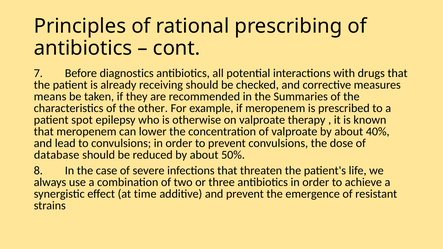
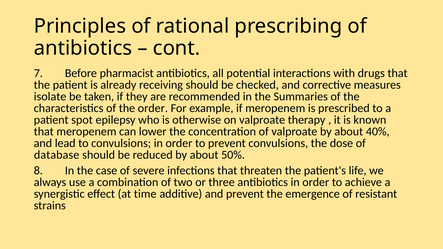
diagnostics: diagnostics -> pharmacist
means: means -> isolate
the other: other -> order
